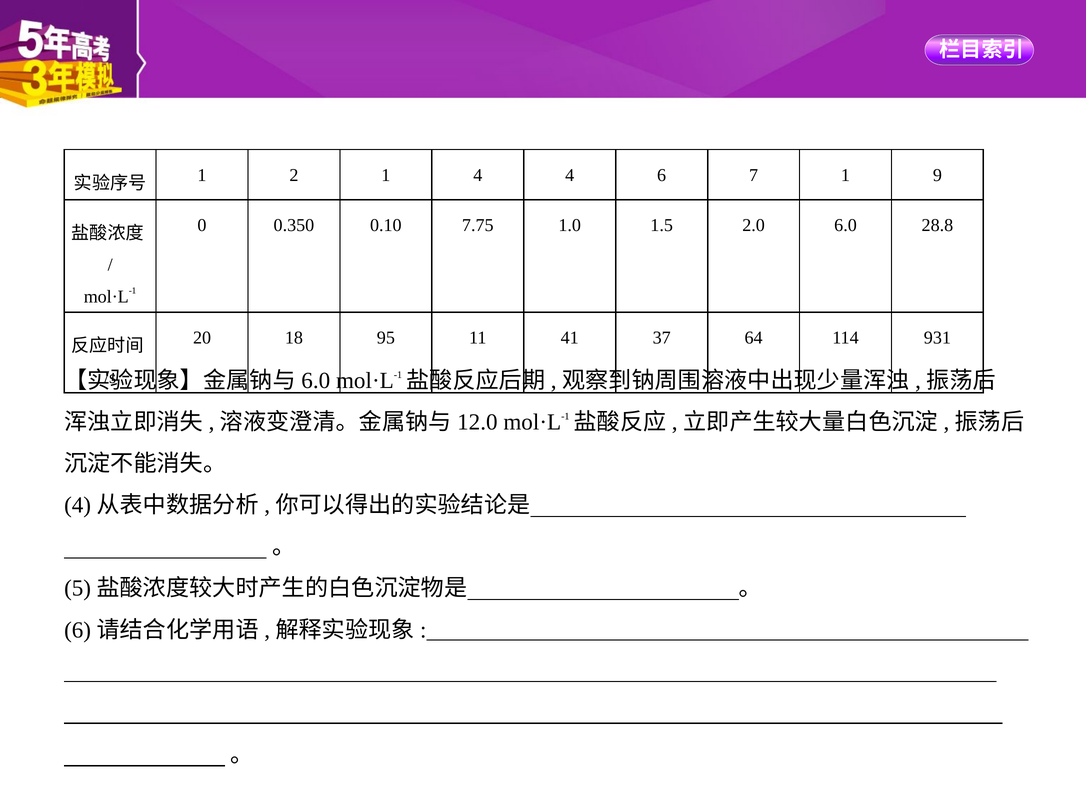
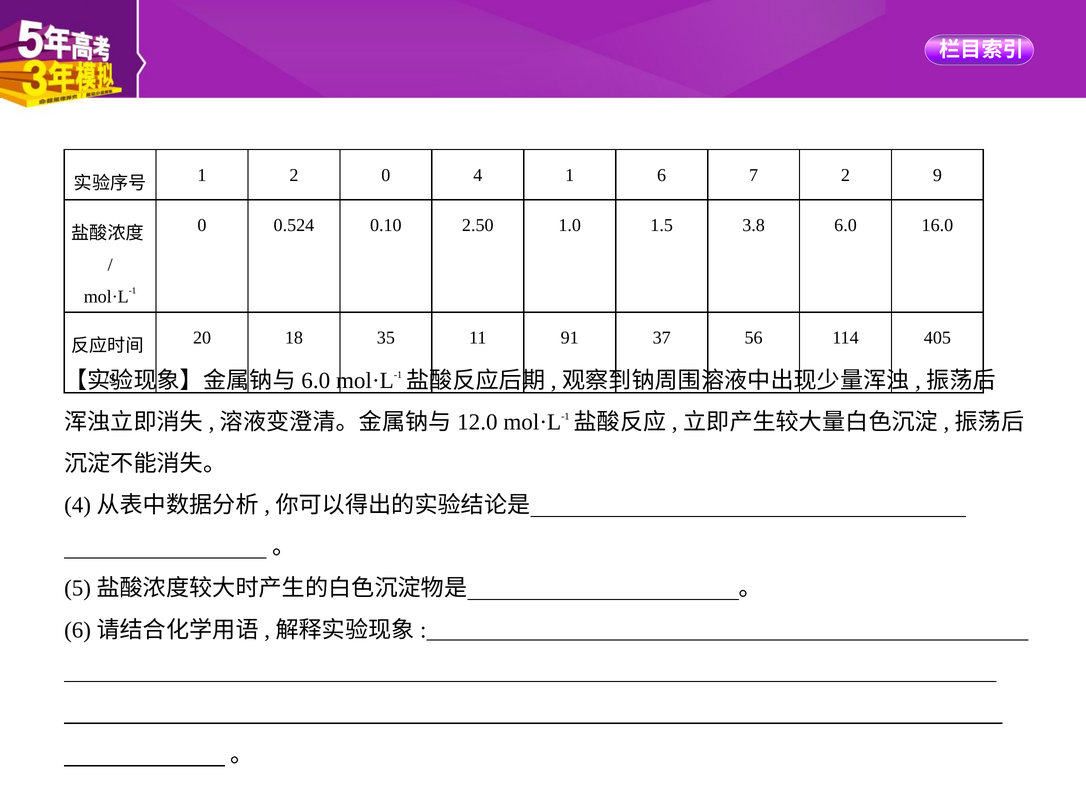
2 1: 1 -> 0
4 4: 4 -> 1
7 1: 1 -> 2
0.350: 0.350 -> 0.524
7.75: 7.75 -> 2.50
2.0: 2.0 -> 3.8
28.8: 28.8 -> 16.0
95: 95 -> 35
41: 41 -> 91
64: 64 -> 56
931: 931 -> 405
